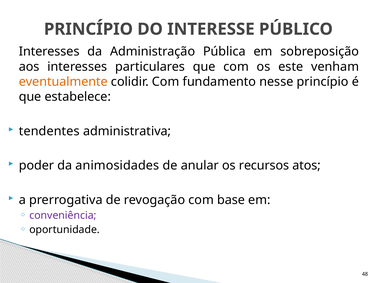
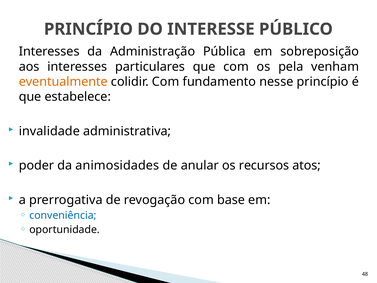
este: este -> pela
tendentes: tendentes -> invalidade
conveniência colour: purple -> blue
